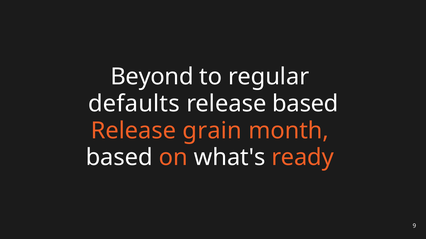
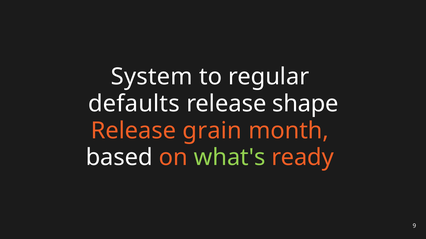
Beyond: Beyond -> System
release based: based -> shape
what's colour: white -> light green
